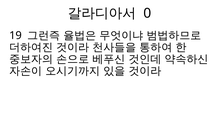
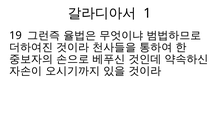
0: 0 -> 1
